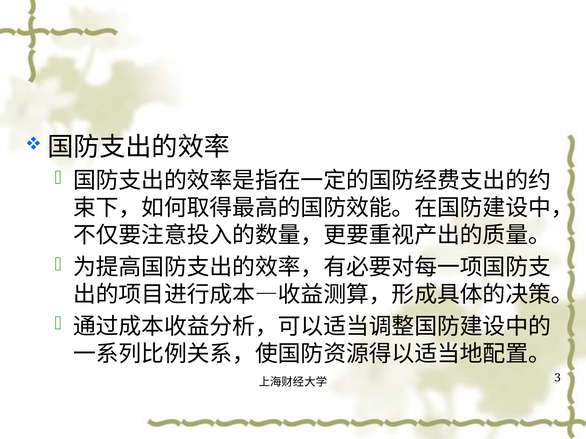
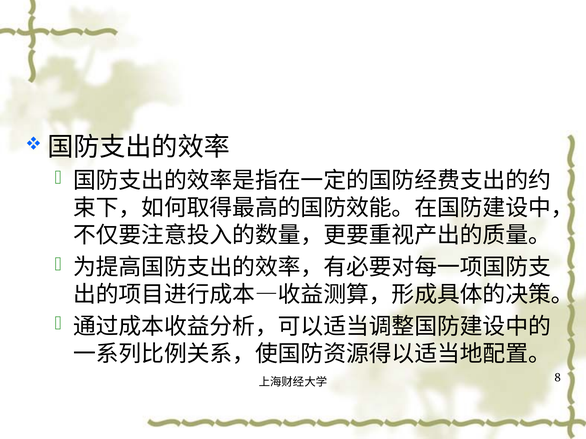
3: 3 -> 8
